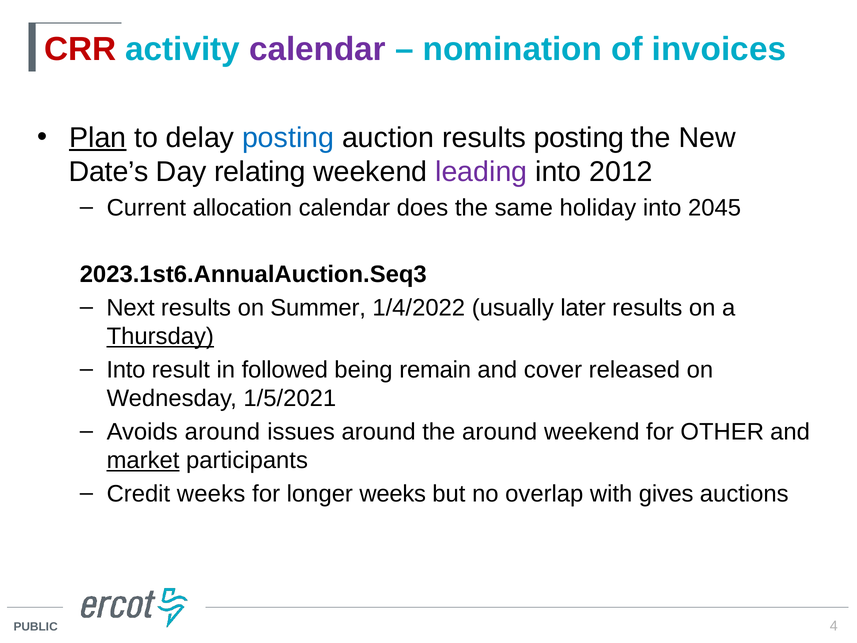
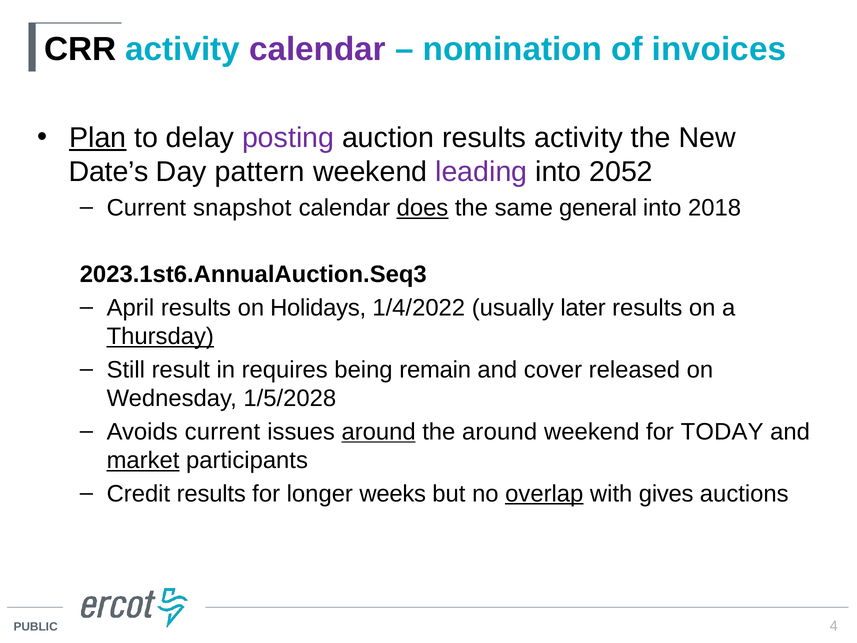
CRR colour: red -> black
posting at (288, 138) colour: blue -> purple
results posting: posting -> activity
relating: relating -> pattern
2012: 2012 -> 2052
allocation: allocation -> snapshot
does underline: none -> present
holiday: holiday -> general
2045: 2045 -> 2018
Next: Next -> April
Summer: Summer -> Holidays
Into at (126, 370): Into -> Still
followed: followed -> requires
1/5/2021: 1/5/2021 -> 1/5/2028
Avoids around: around -> current
around at (379, 432) underline: none -> present
OTHER: OTHER -> TODAY
Credit weeks: weeks -> results
overlap underline: none -> present
